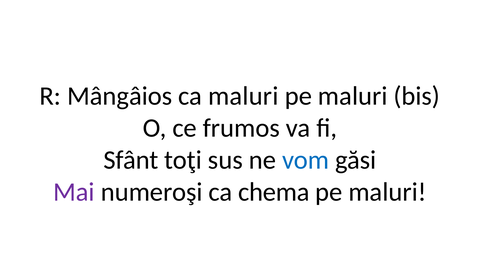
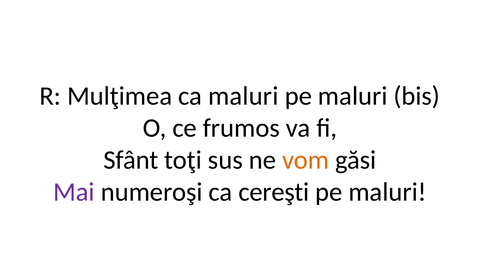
Mângâios: Mângâios -> Mulţimea
vom colour: blue -> orange
chema: chema -> cereşti
